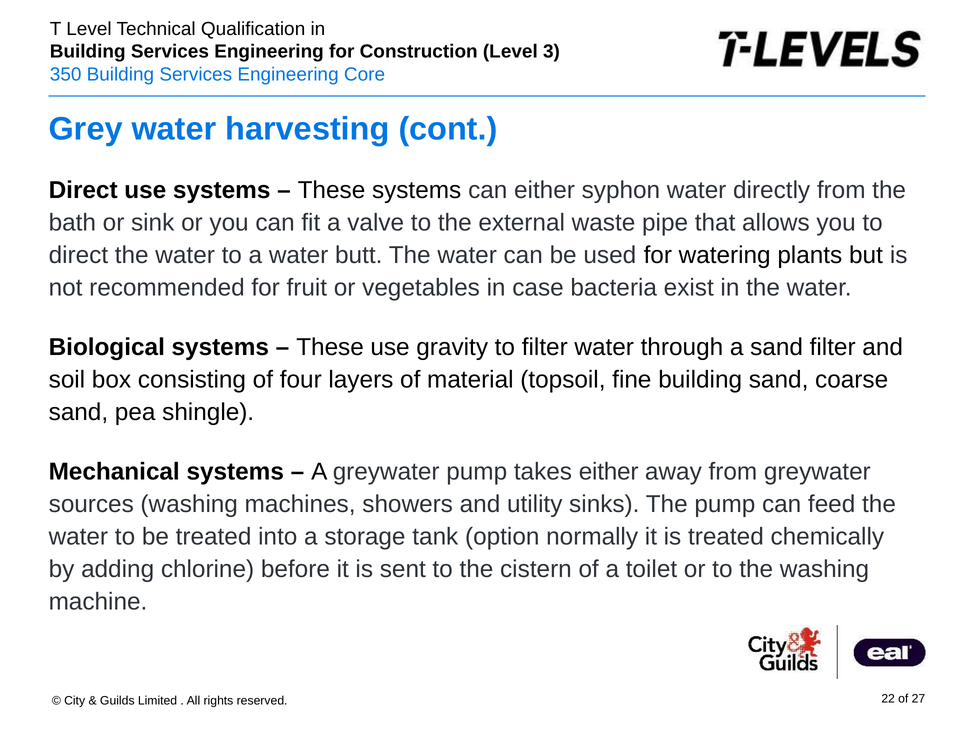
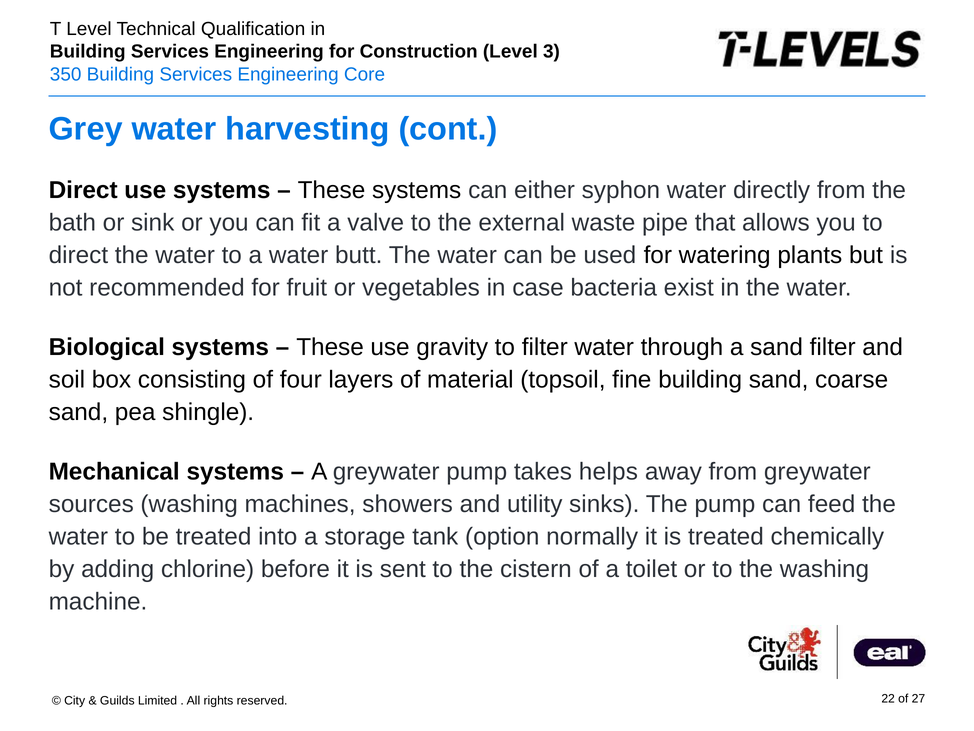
takes either: either -> helps
